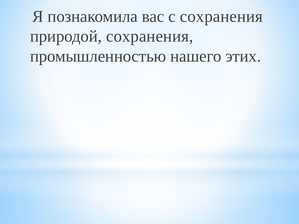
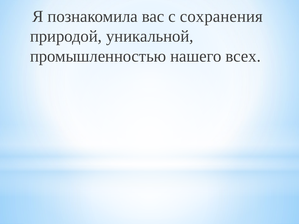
природой сохранения: сохранения -> уникальной
этих: этих -> всех
